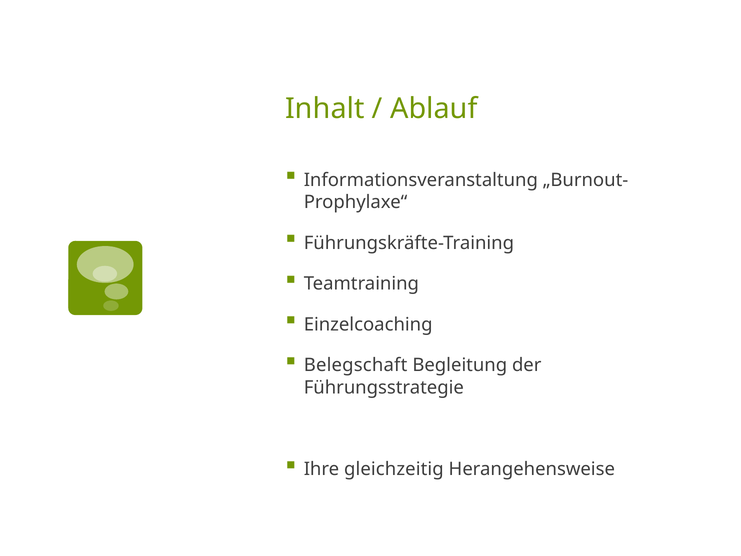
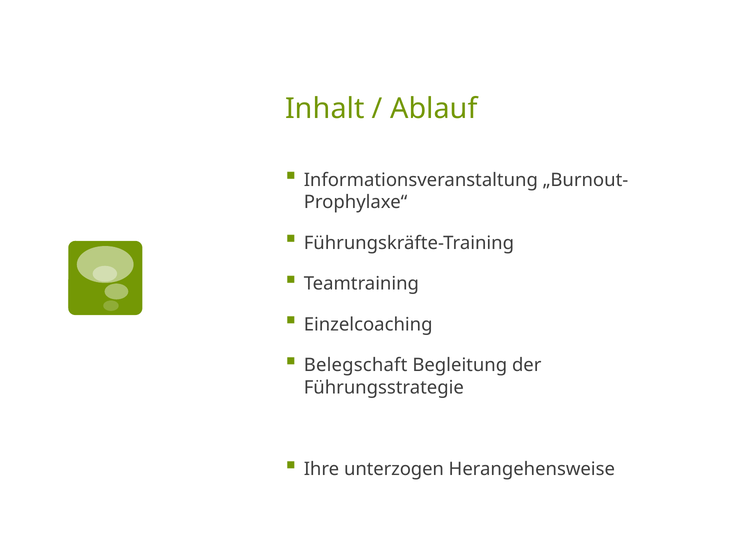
gleichzeitig: gleichzeitig -> unterzogen
